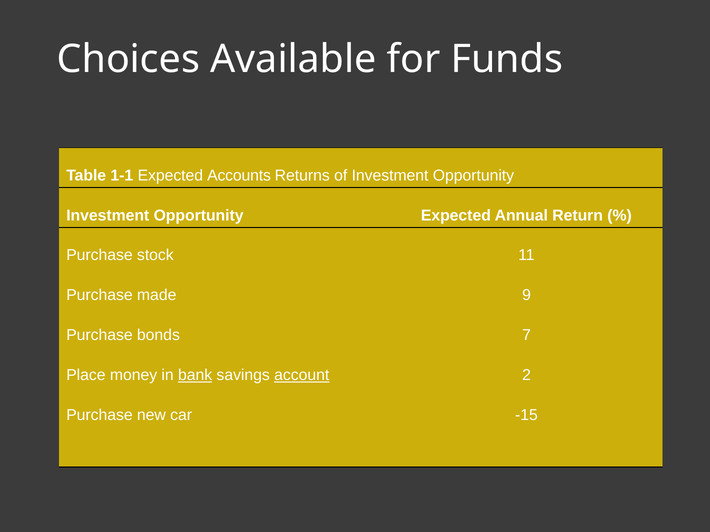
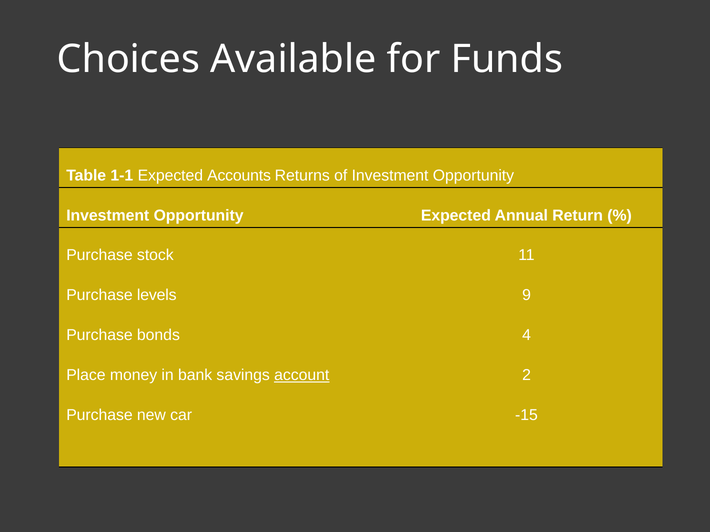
made: made -> levels
7: 7 -> 4
bank underline: present -> none
